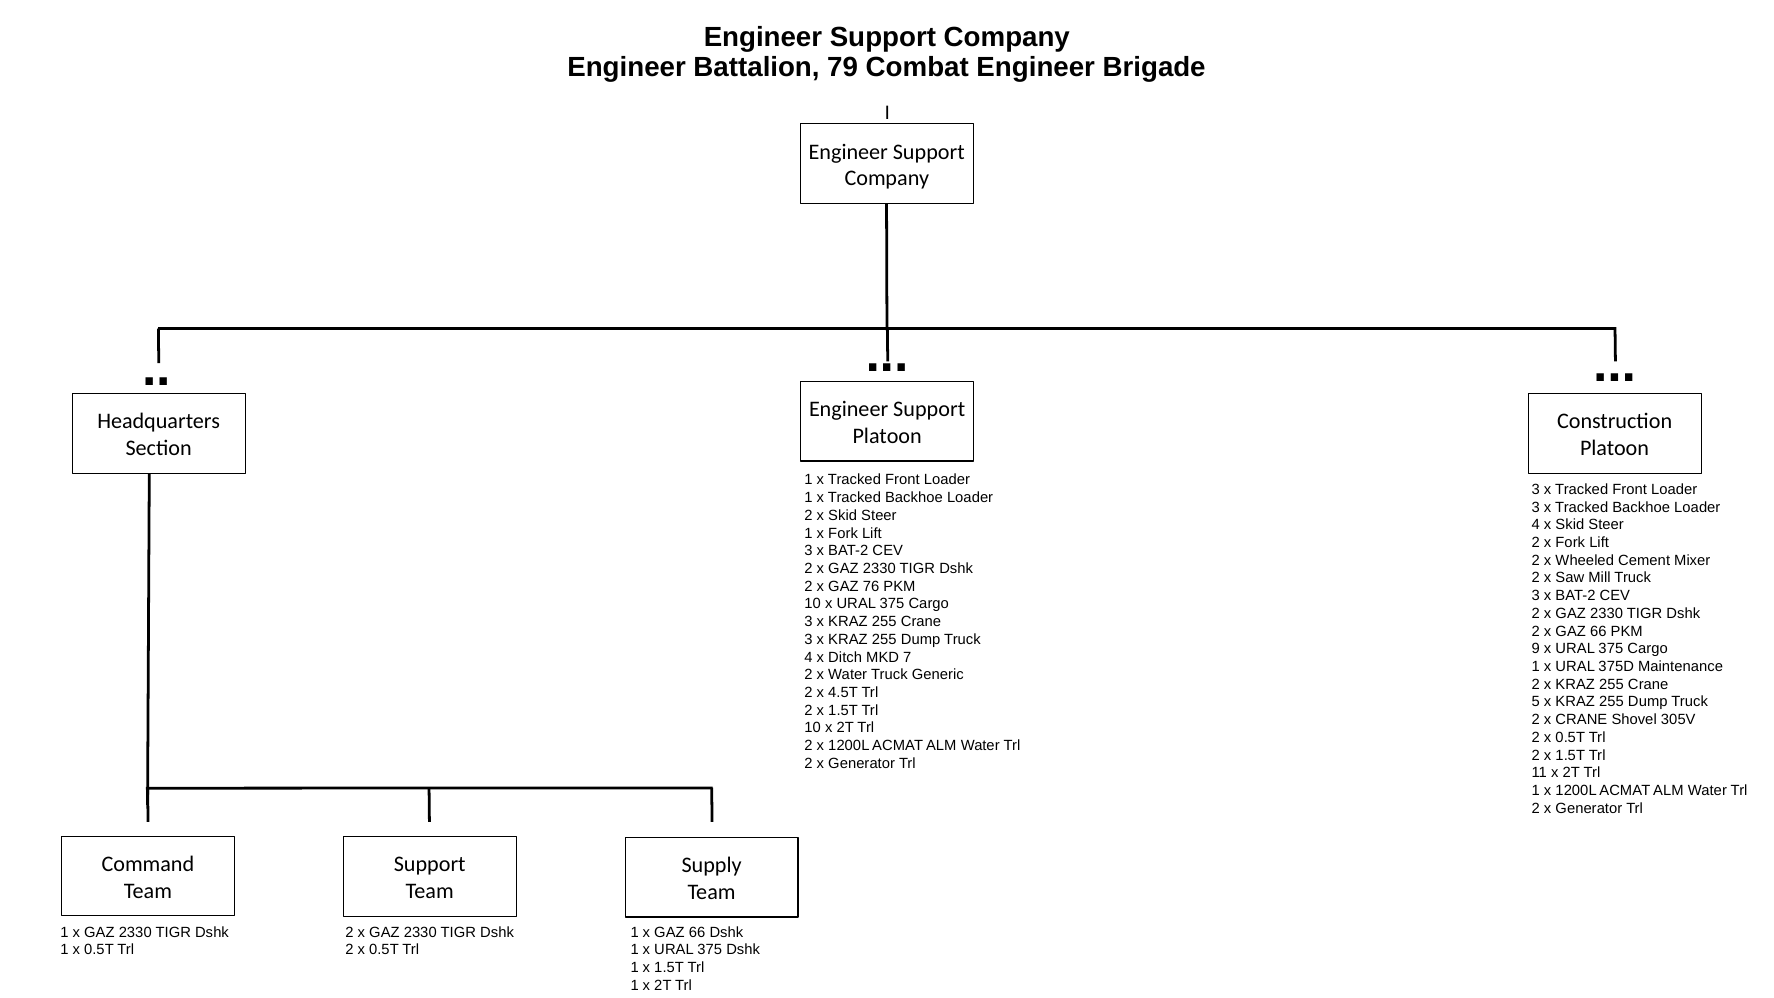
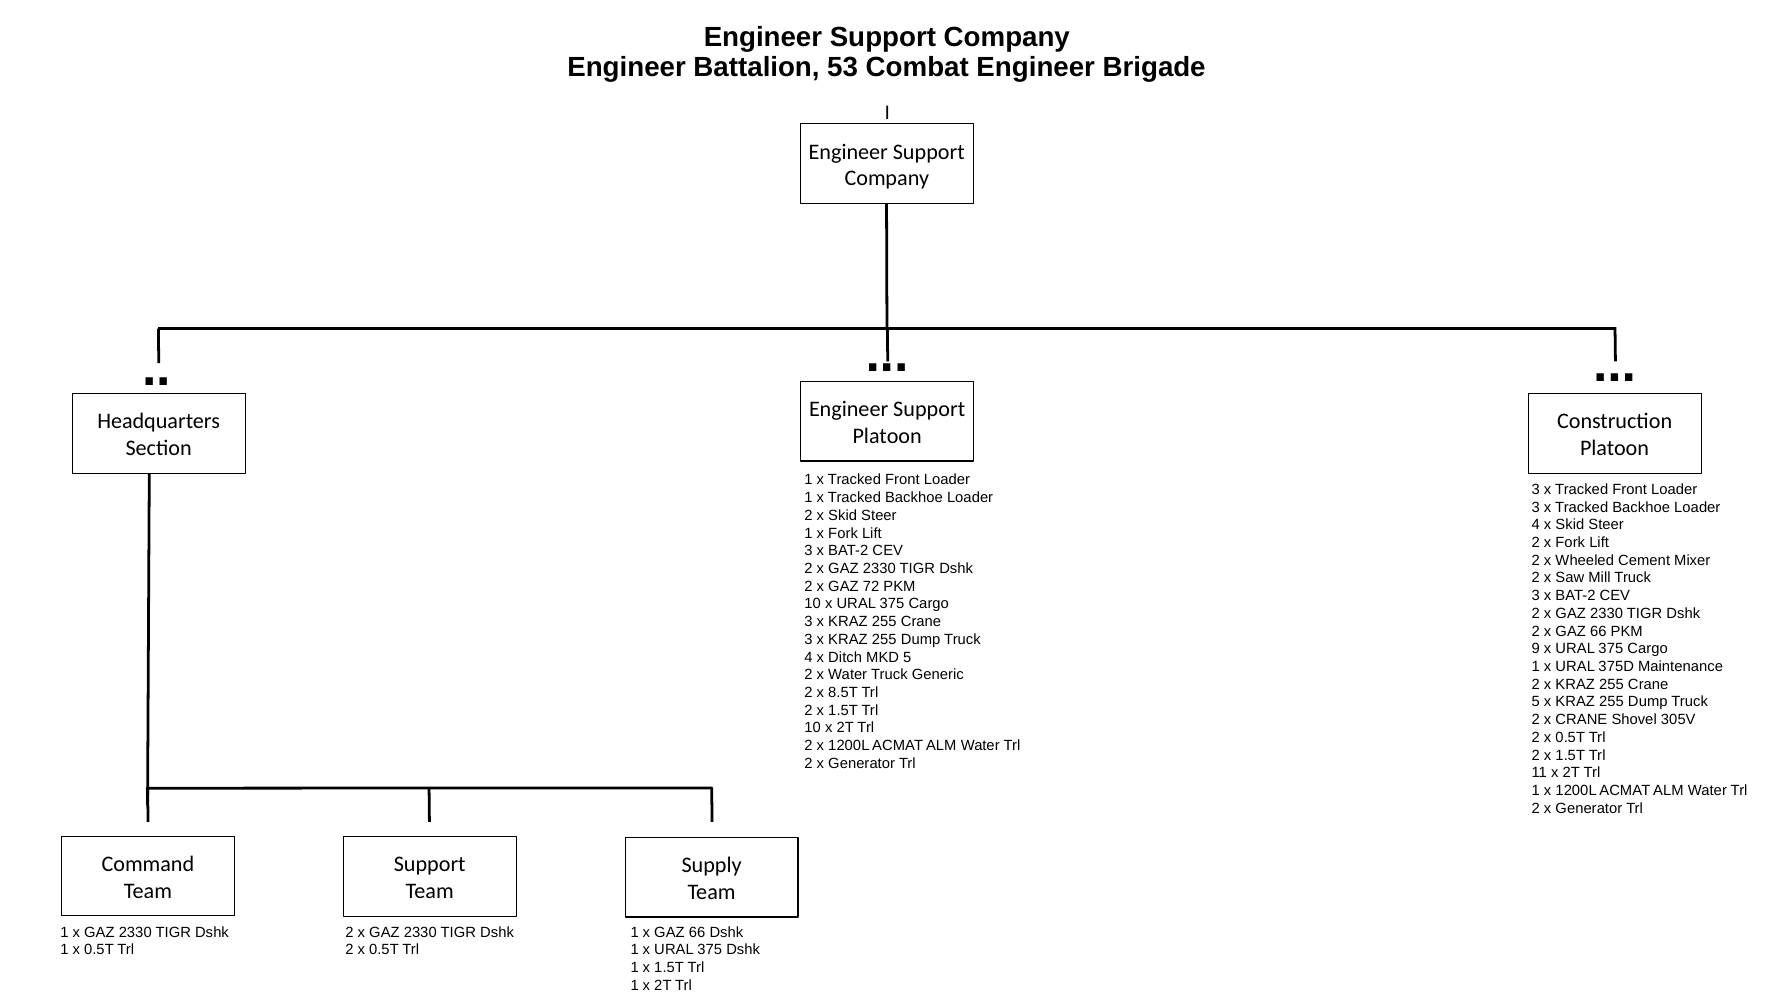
79: 79 -> 53
76: 76 -> 72
MKD 7: 7 -> 5
4.5T: 4.5T -> 8.5T
